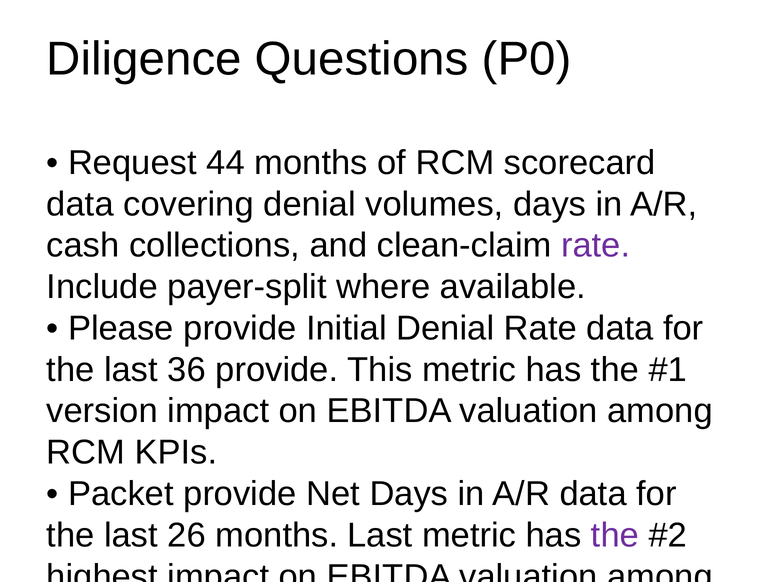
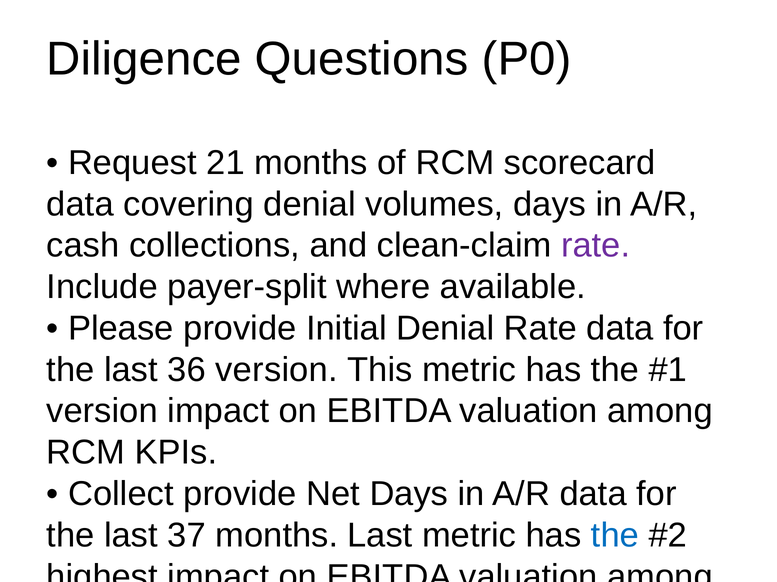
44: 44 -> 21
36 provide: provide -> version
Packet at (121, 495): Packet -> Collect
26: 26 -> 37
the at (615, 536) colour: purple -> blue
